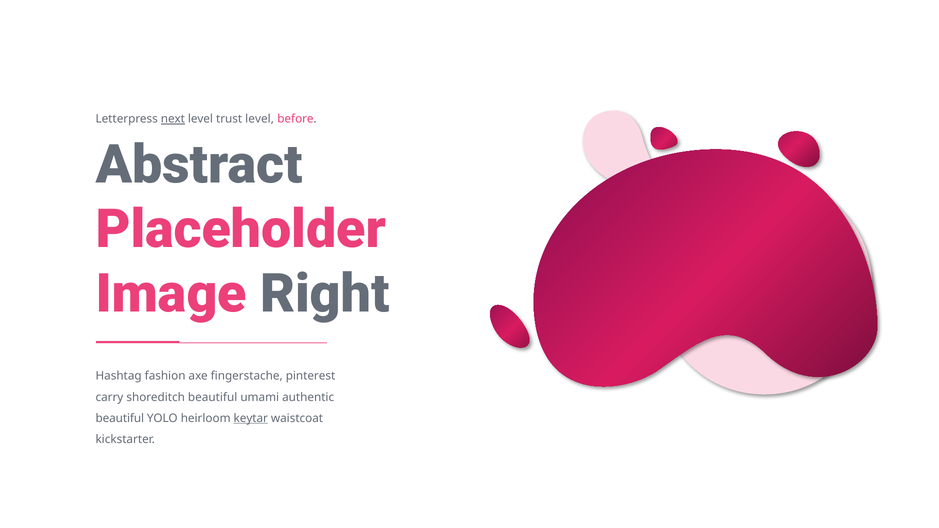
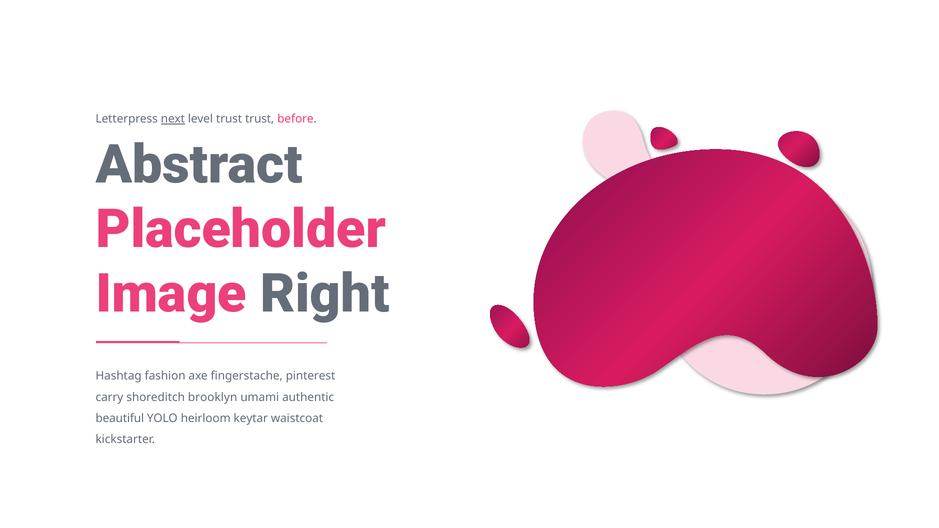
trust level: level -> trust
shoreditch beautiful: beautiful -> brooklyn
keytar underline: present -> none
